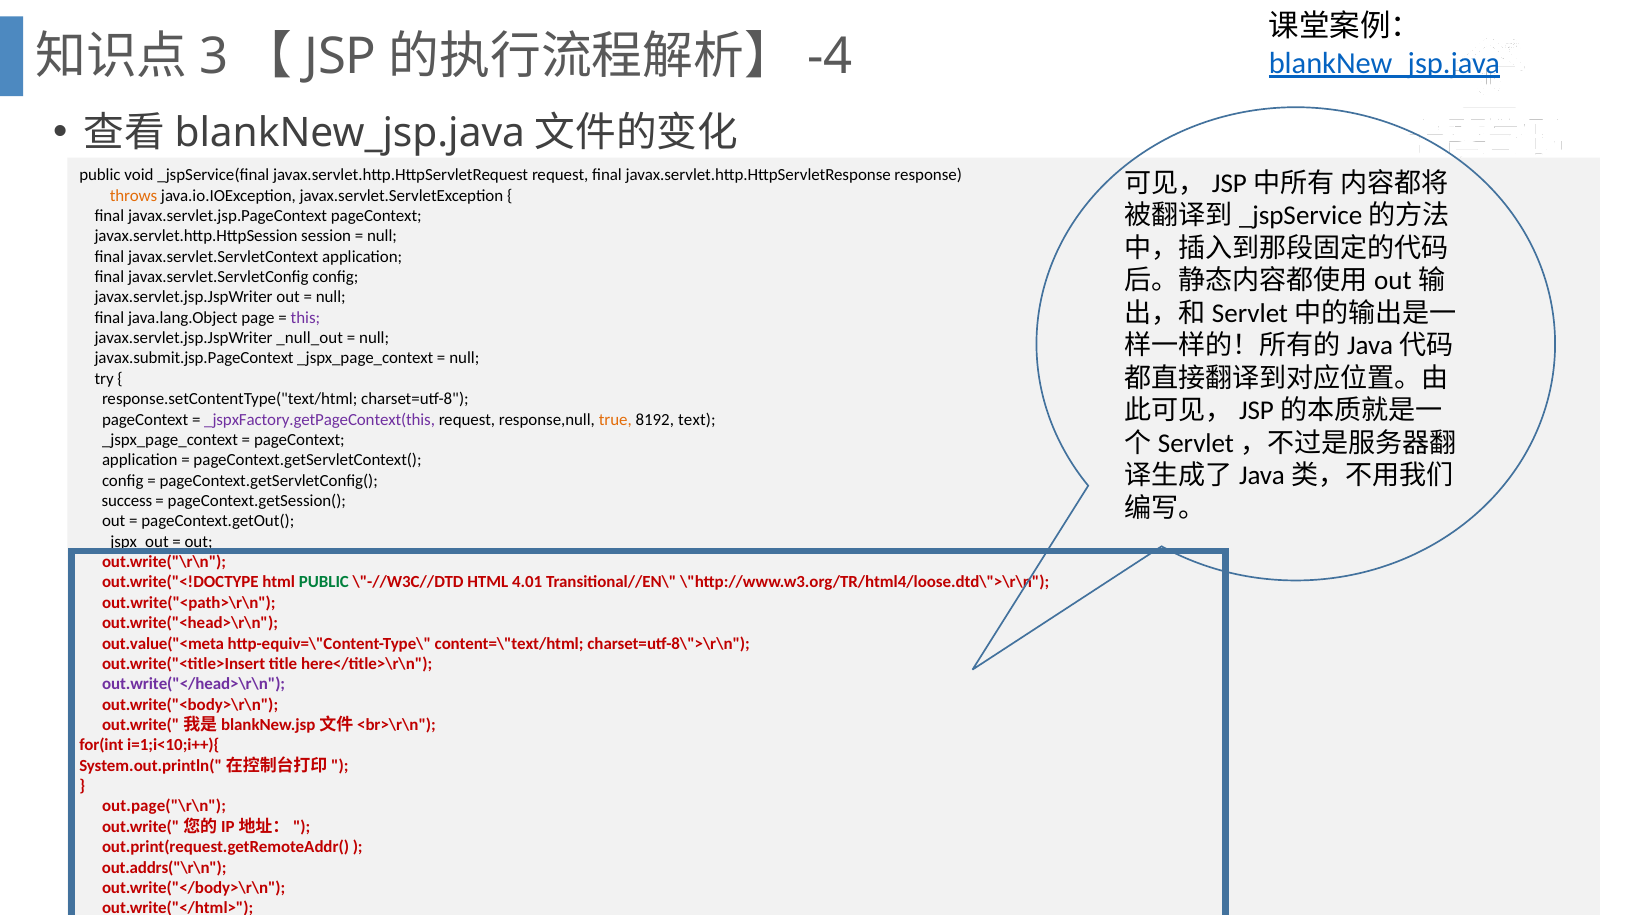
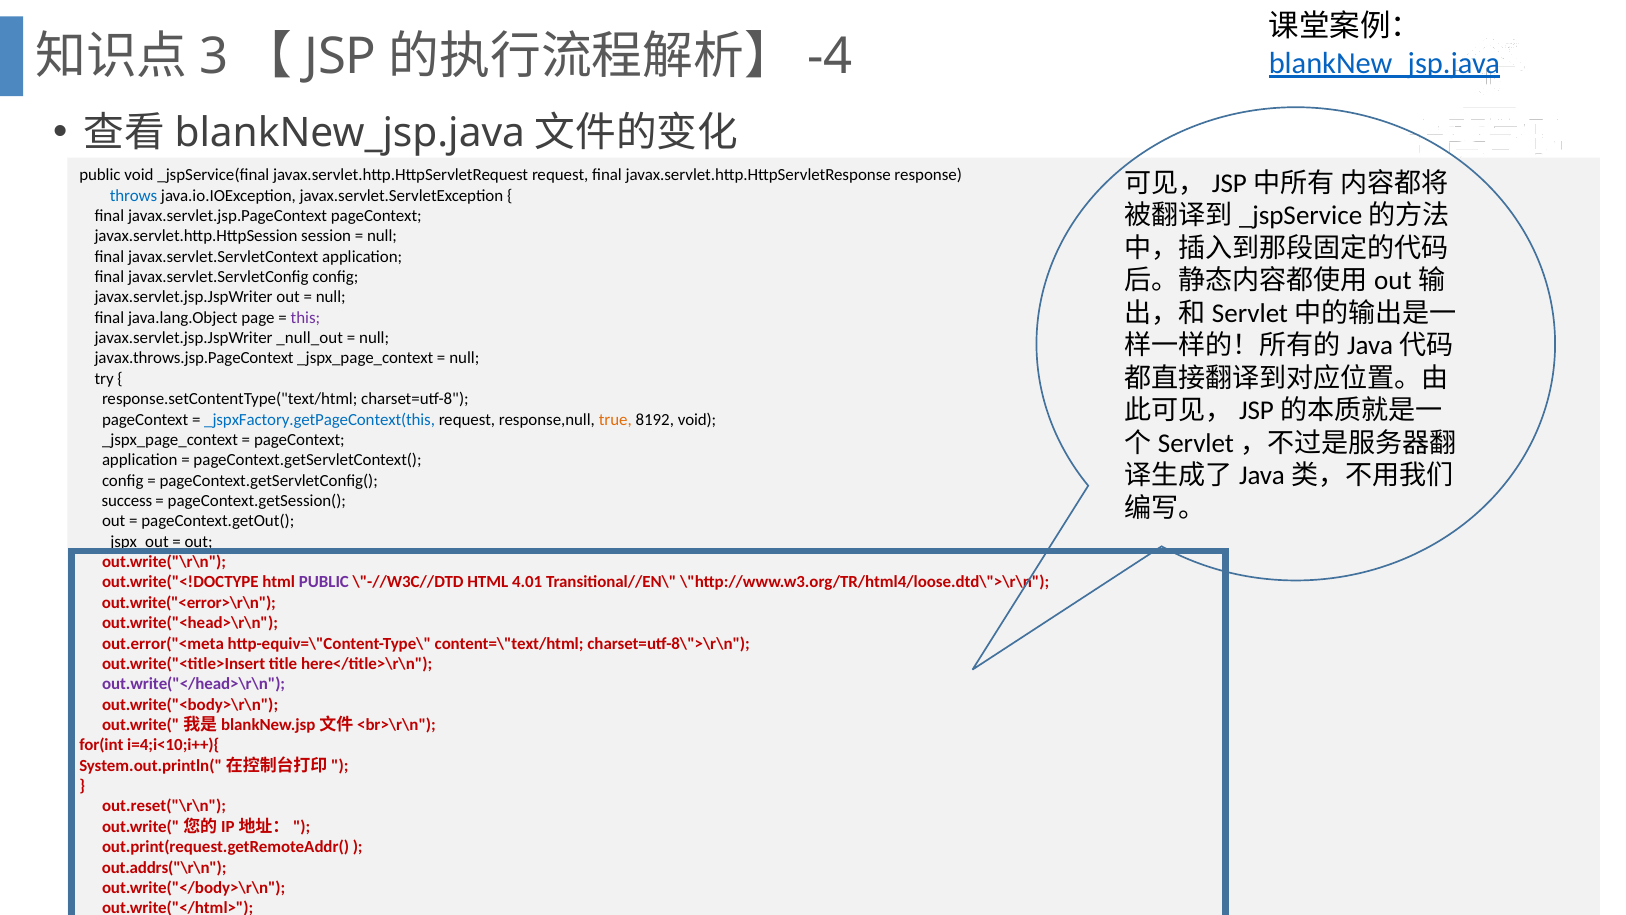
throws colour: orange -> blue
javax.submit.jsp.PageContext: javax.submit.jsp.PageContext -> javax.throws.jsp.PageContext
_jspxFactory.getPageContext(this colour: purple -> blue
8192 text: text -> void
PUBLIC at (324, 582) colour: green -> purple
out.write("<path>\r\n: out.write("<path>\r\n -> out.write("<error>\r\n
out.value("<meta: out.value("<meta -> out.error("<meta
i=1;i<10;i++){: i=1;i<10;i++){ -> i=4;i<10;i++){
out.page("\r\n: out.page("\r\n -> out.reset("\r\n
